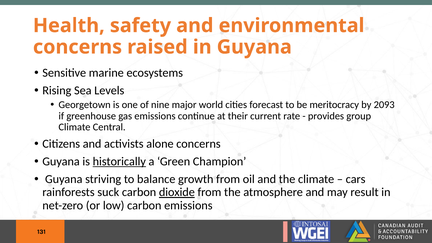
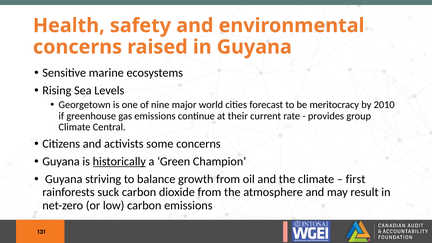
2093: 2093 -> 2010
alone: alone -> some
cars: cars -> first
dioxide underline: present -> none
